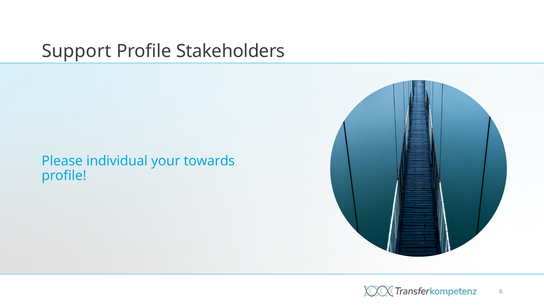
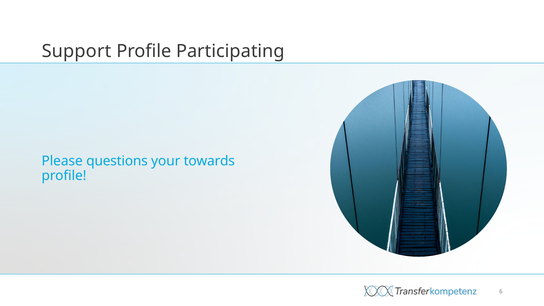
Stakeholders: Stakeholders -> Participating
individual: individual -> questions
